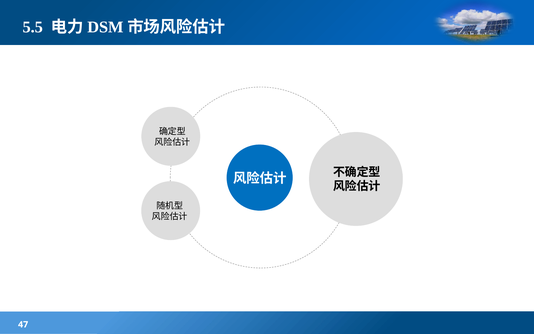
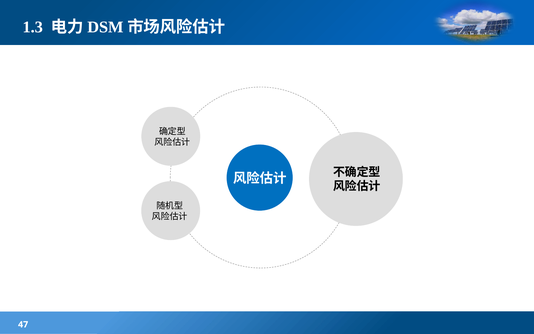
5.5: 5.5 -> 1.3
